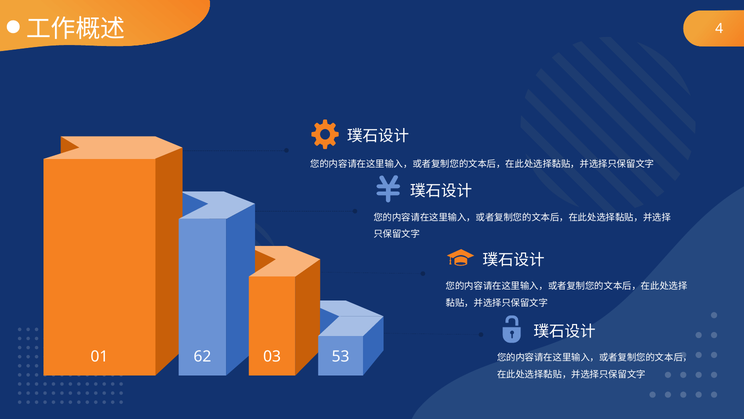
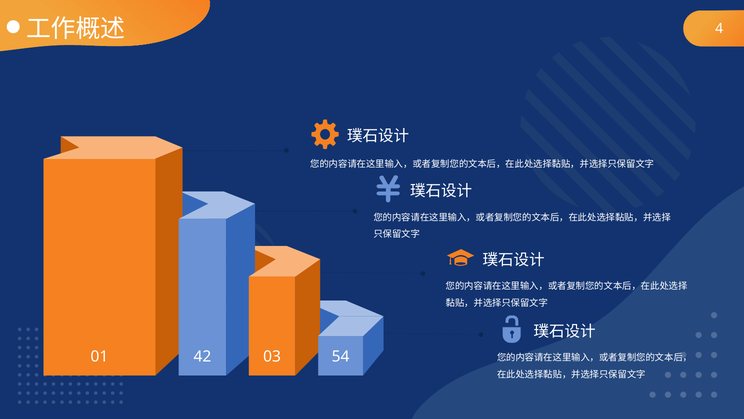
62: 62 -> 42
53: 53 -> 54
